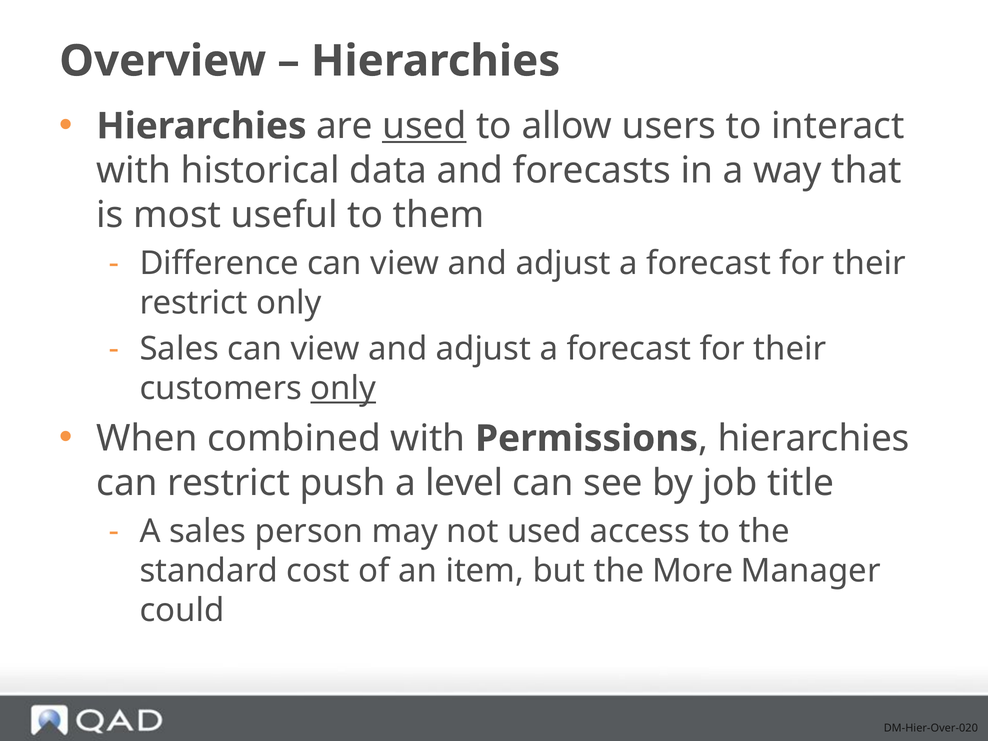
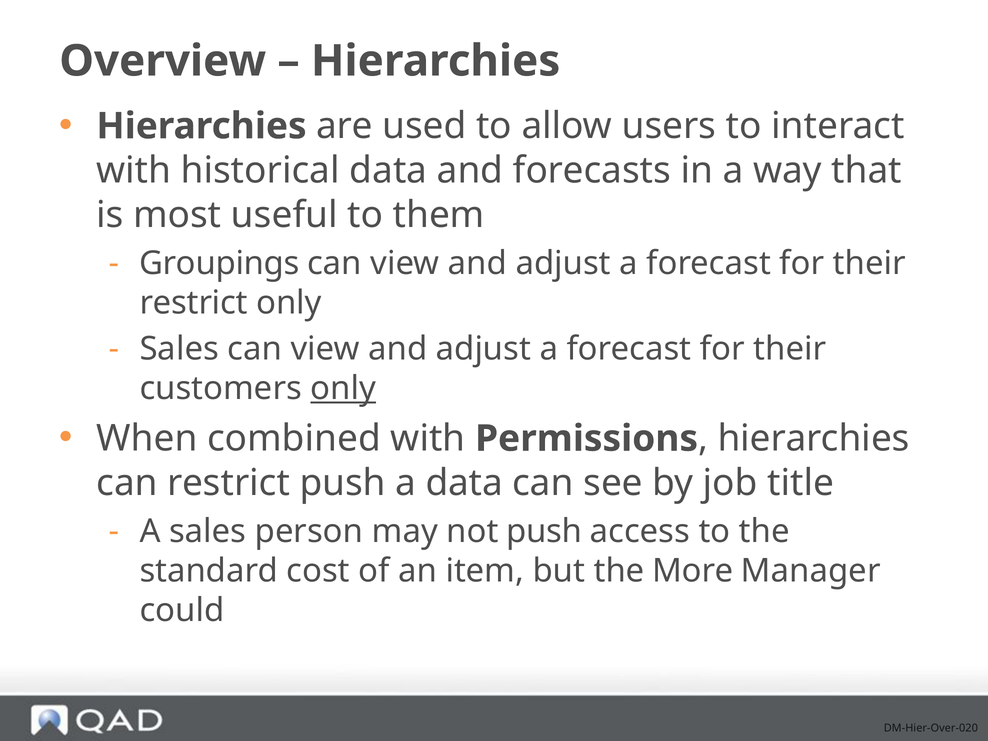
used at (424, 126) underline: present -> none
Difference: Difference -> Groupings
a level: level -> data
not used: used -> push
